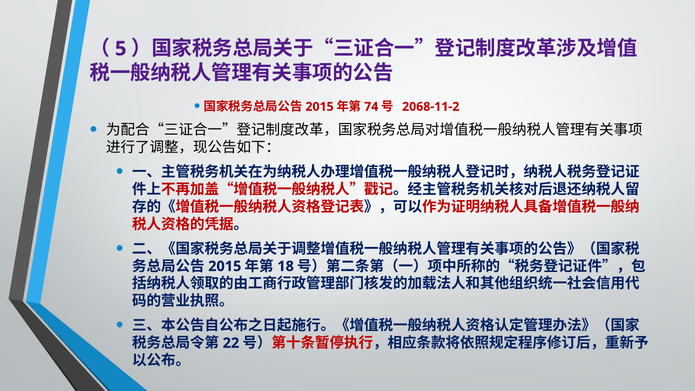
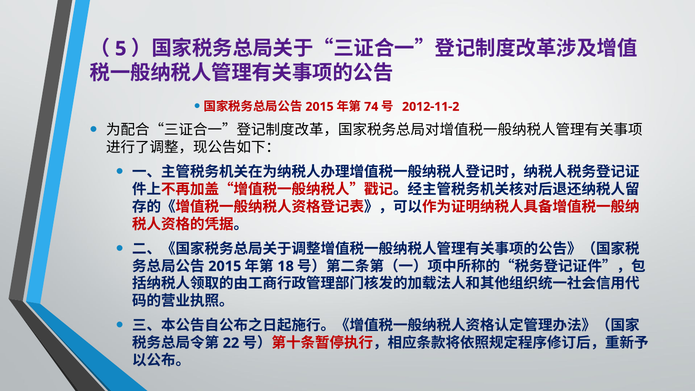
2068-11-2: 2068-11-2 -> 2012-11-2
